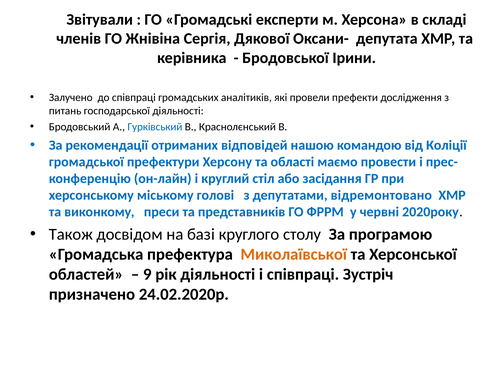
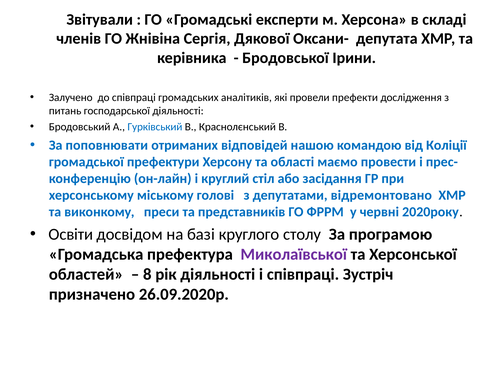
рекомендації: рекомендації -> поповнювати
Також: Також -> Освіти
Миколаївської colour: orange -> purple
9: 9 -> 8
24.02.2020р: 24.02.2020р -> 26.09.2020р
